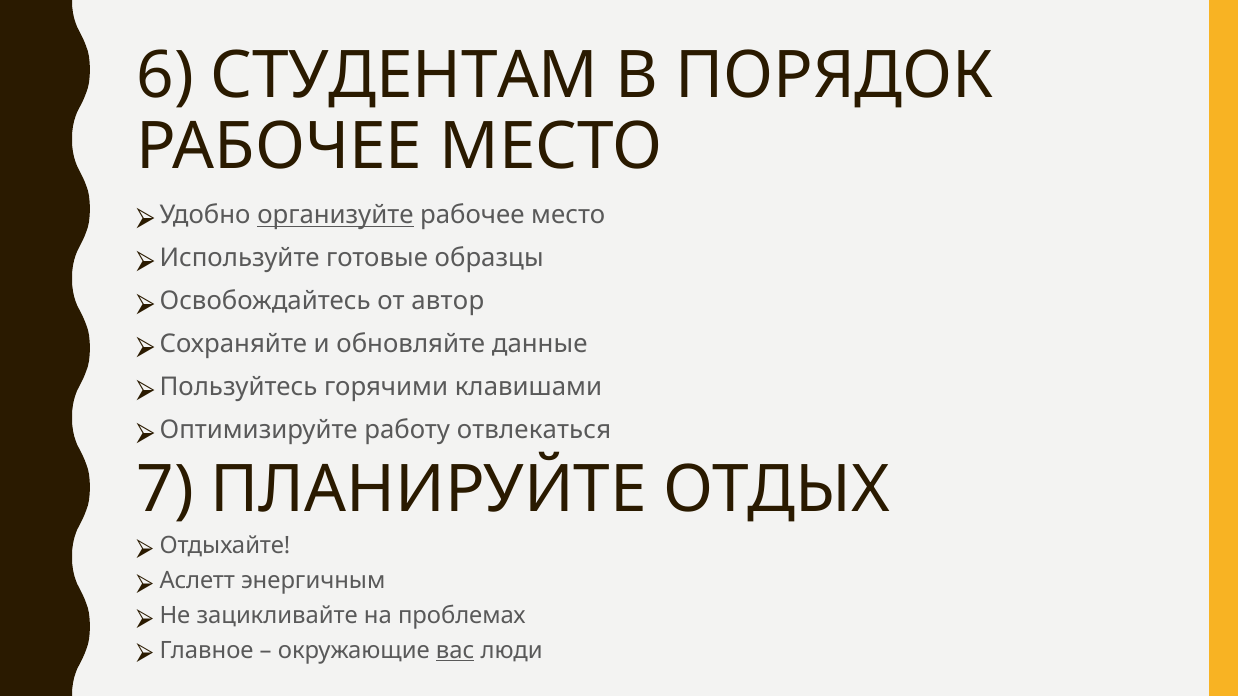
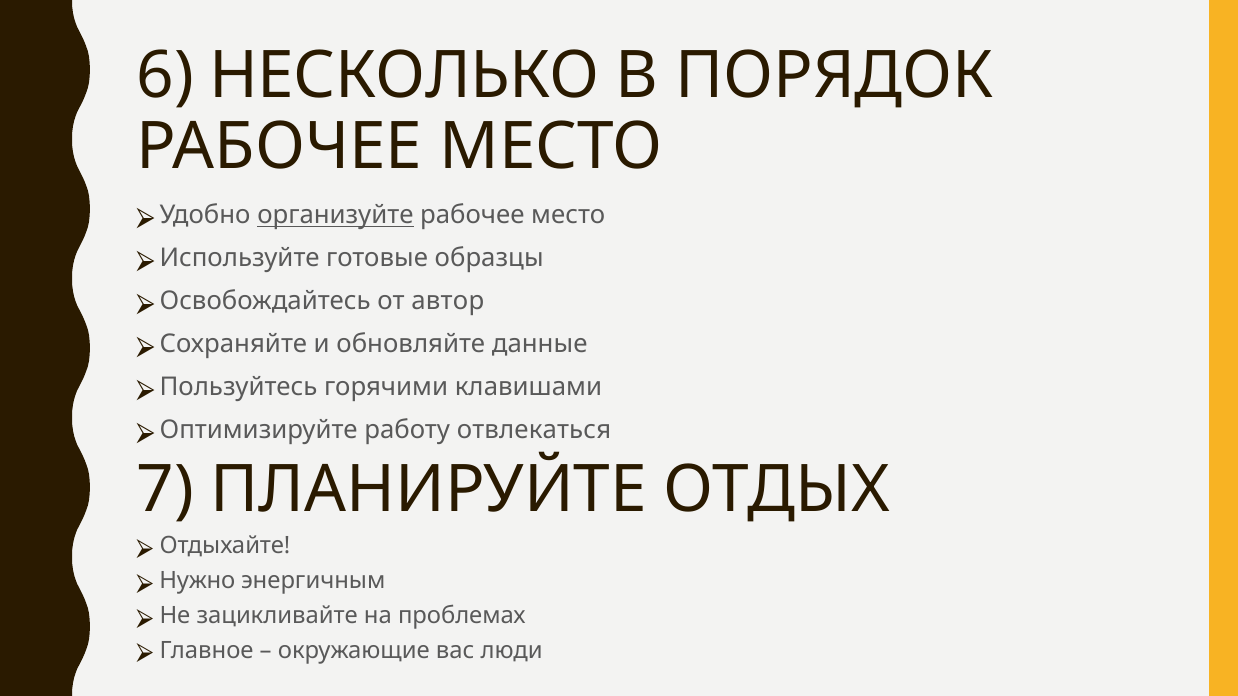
СТУДЕНТАМ: СТУДЕНТАМ -> НЕСКОЛЬКО
Аслетт: Аслетт -> Нужно
вас underline: present -> none
